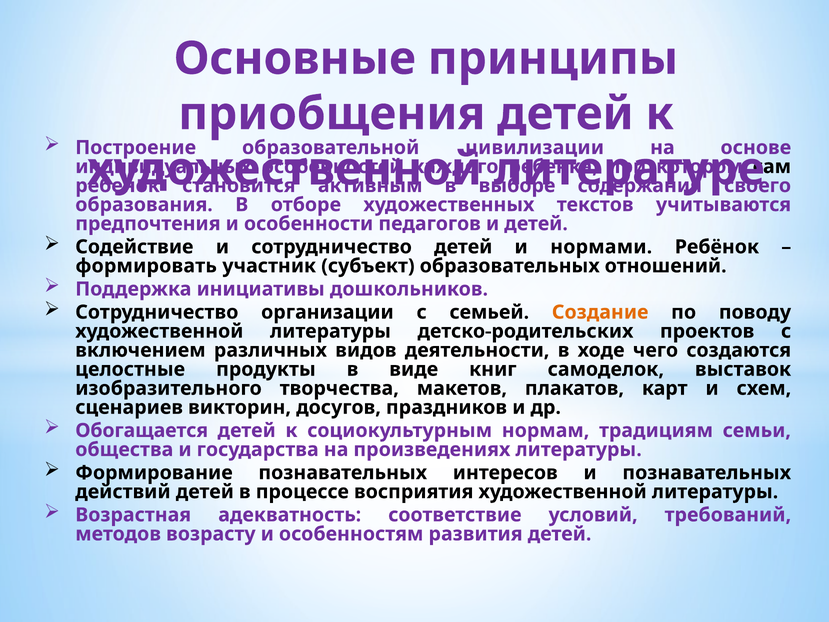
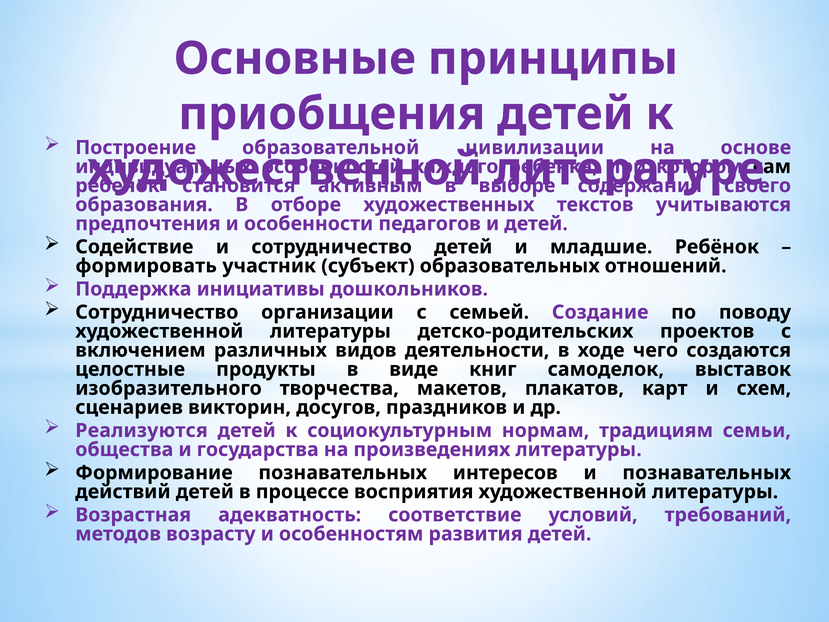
нормами: нормами -> младшие
Создание colour: orange -> purple
Обогащается: Обогащается -> Реализуются
